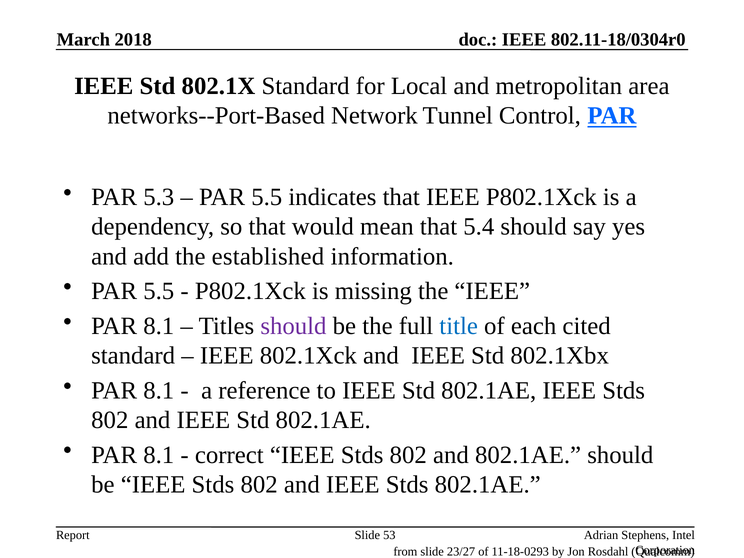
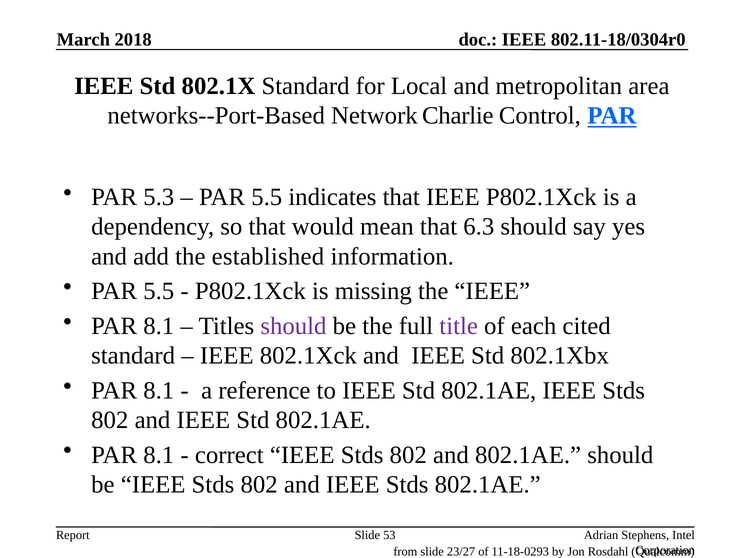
Tunnel: Tunnel -> Charlie
5.4: 5.4 -> 6.3
title colour: blue -> purple
